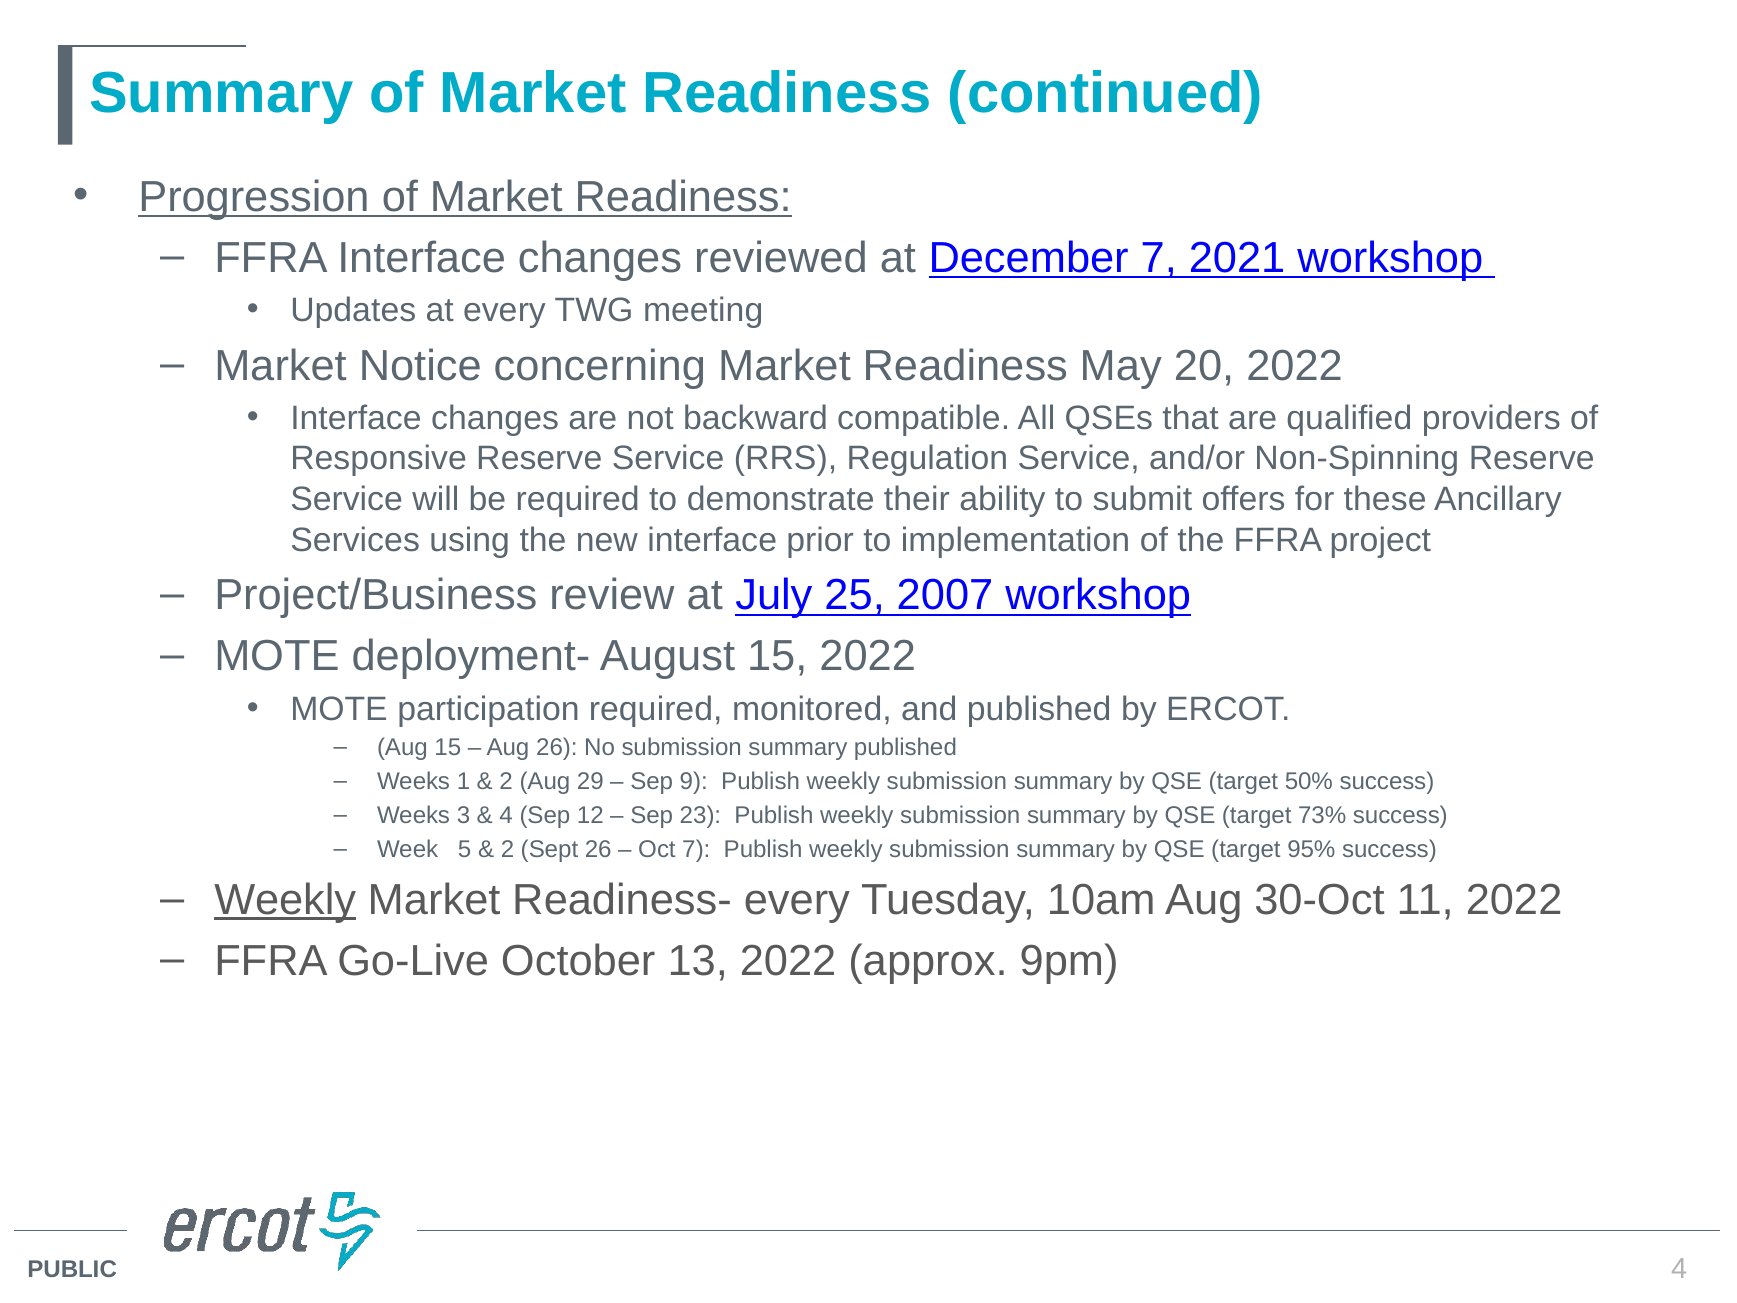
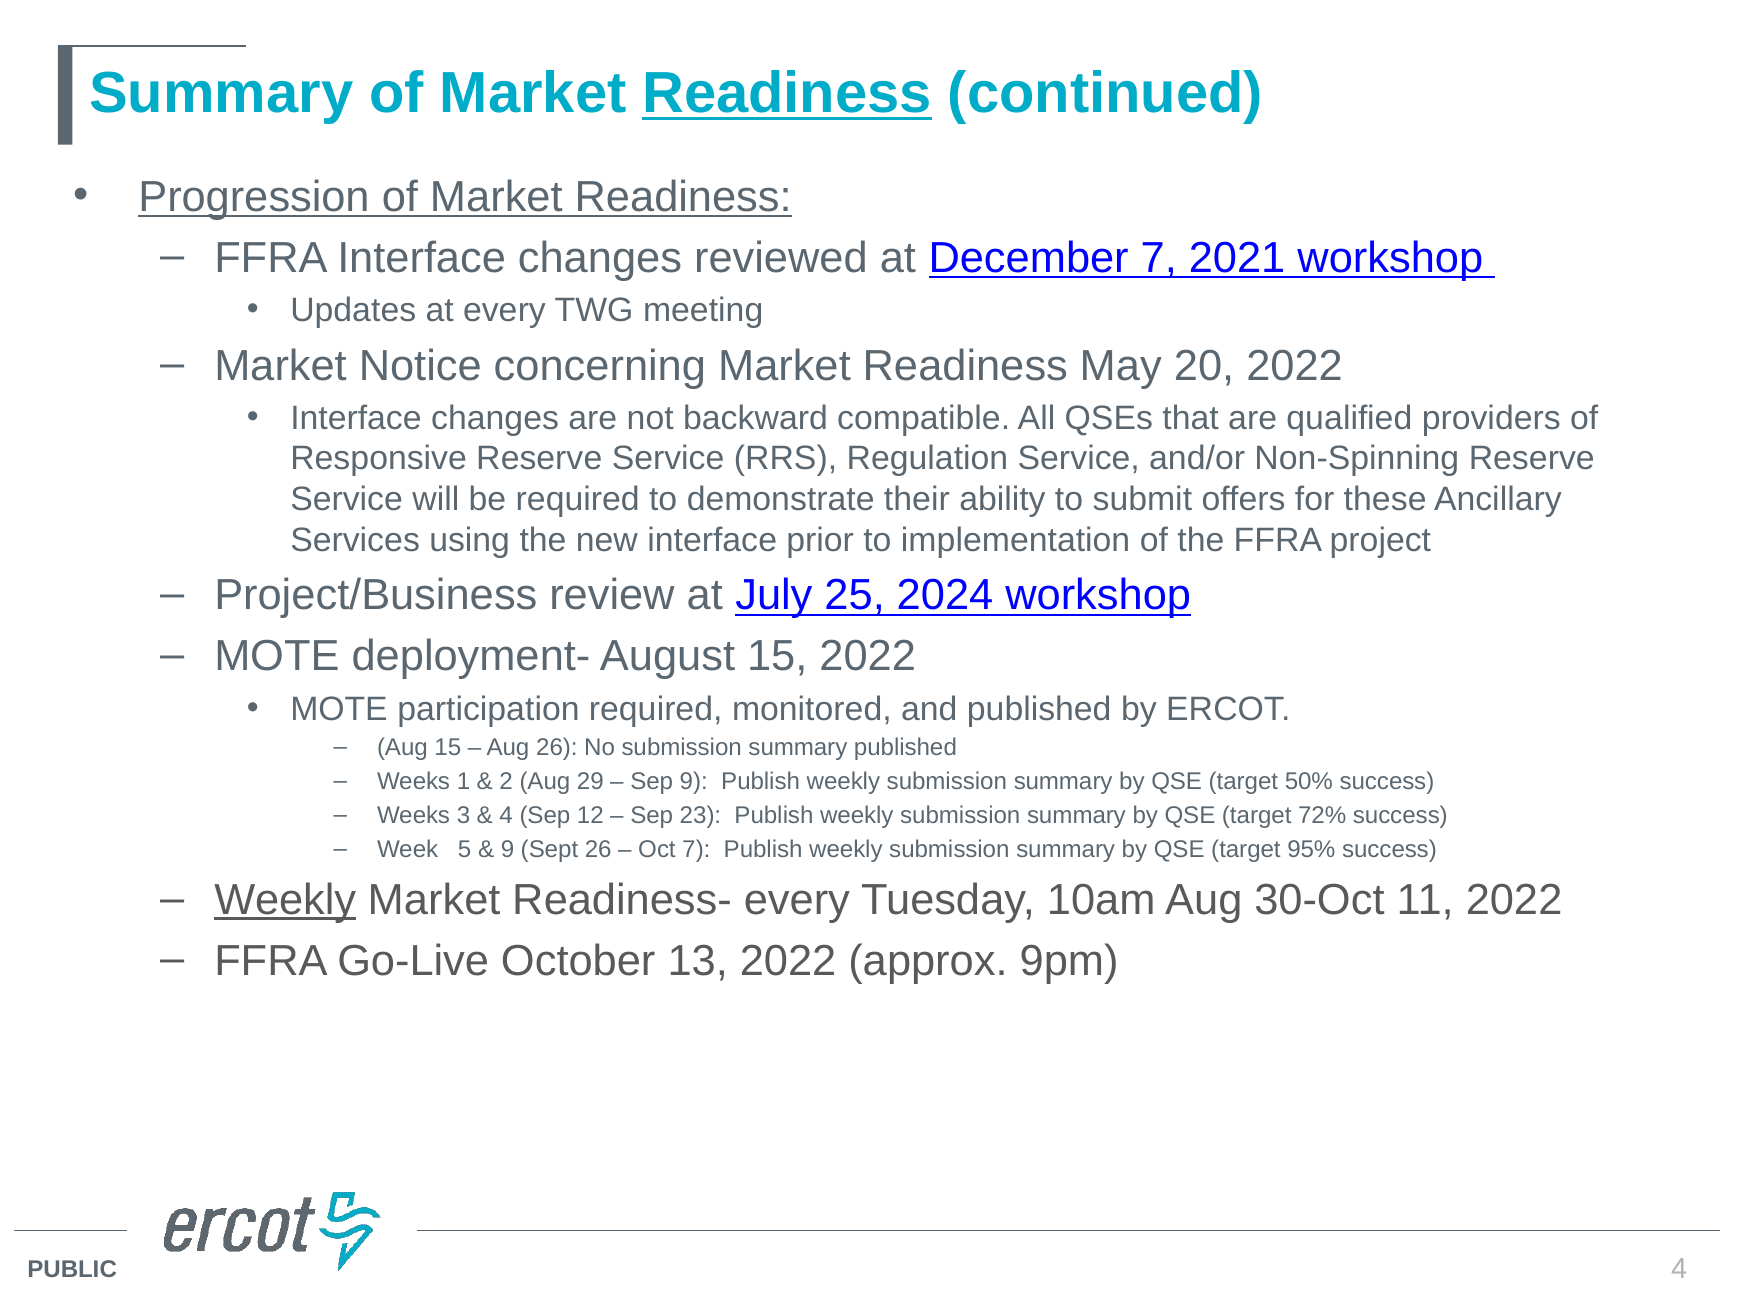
Readiness at (787, 94) underline: none -> present
2007: 2007 -> 2024
73%: 73% -> 72%
2 at (507, 849): 2 -> 9
